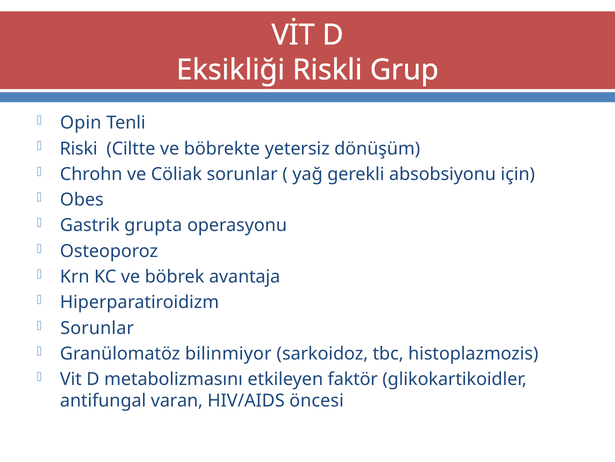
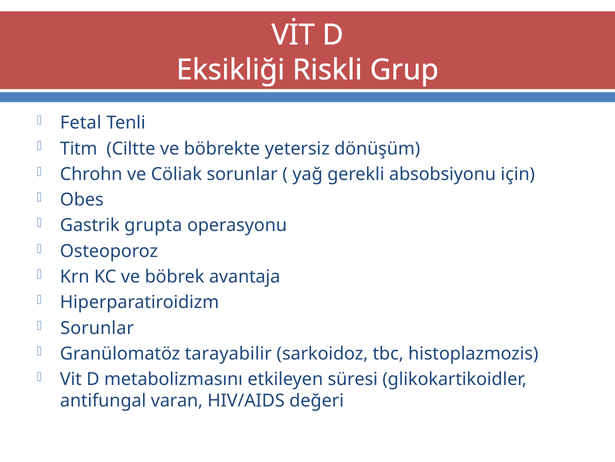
Opin: Opin -> Fetal
Riski: Riski -> Titm
bilinmiyor: bilinmiyor -> tarayabilir
faktör: faktör -> süresi
öncesi: öncesi -> değeri
